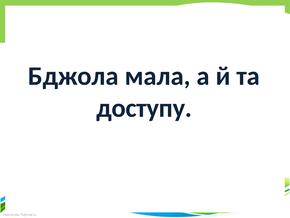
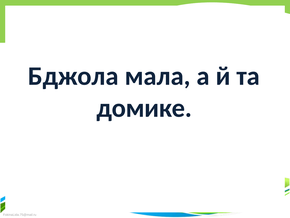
доступу: доступу -> домике
